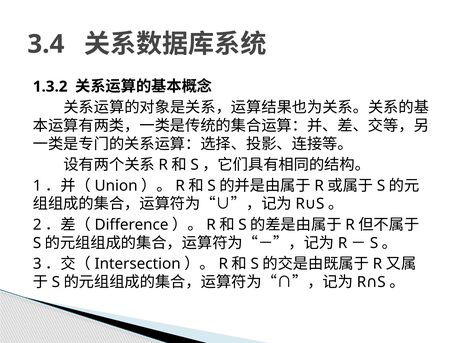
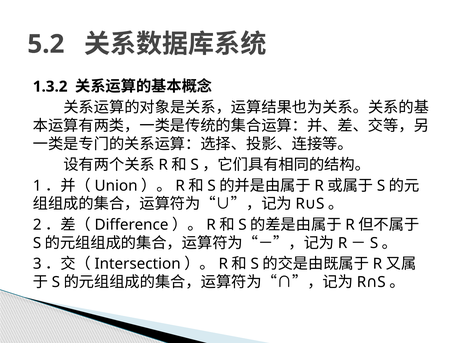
3.4: 3.4 -> 5.2
